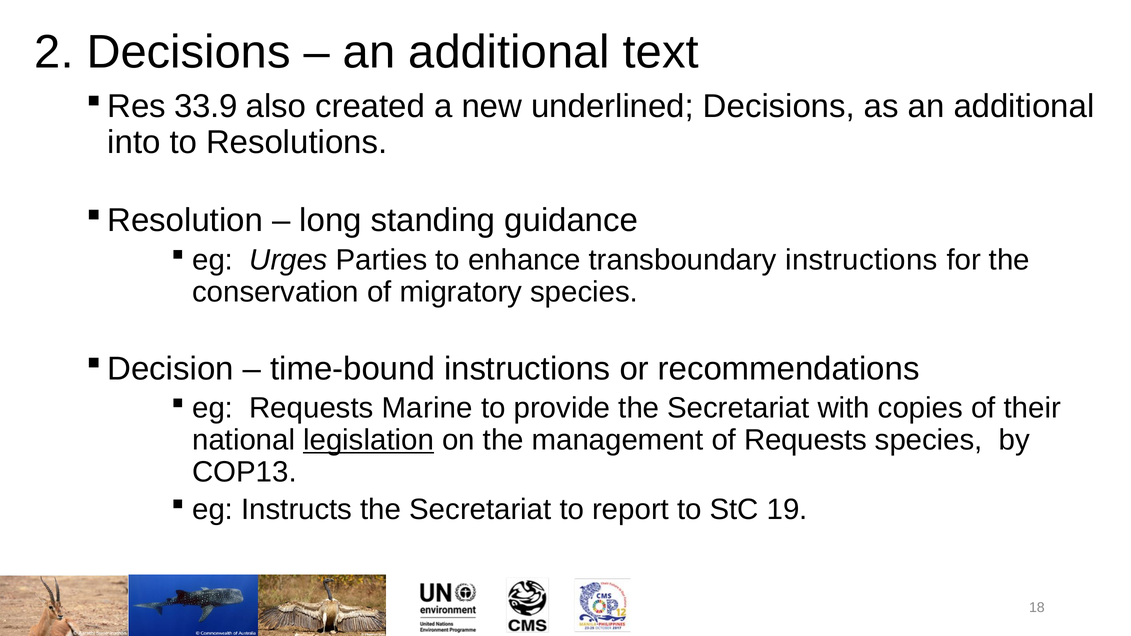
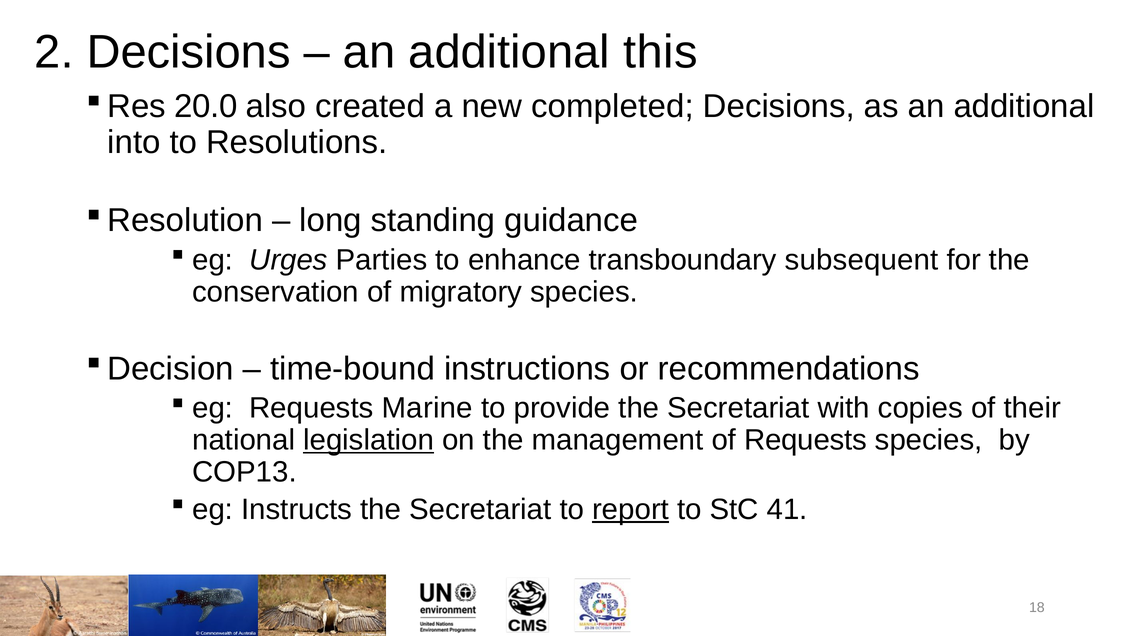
text: text -> this
33.9: 33.9 -> 20.0
underlined: underlined -> completed
transboundary instructions: instructions -> subsequent
report underline: none -> present
19: 19 -> 41
